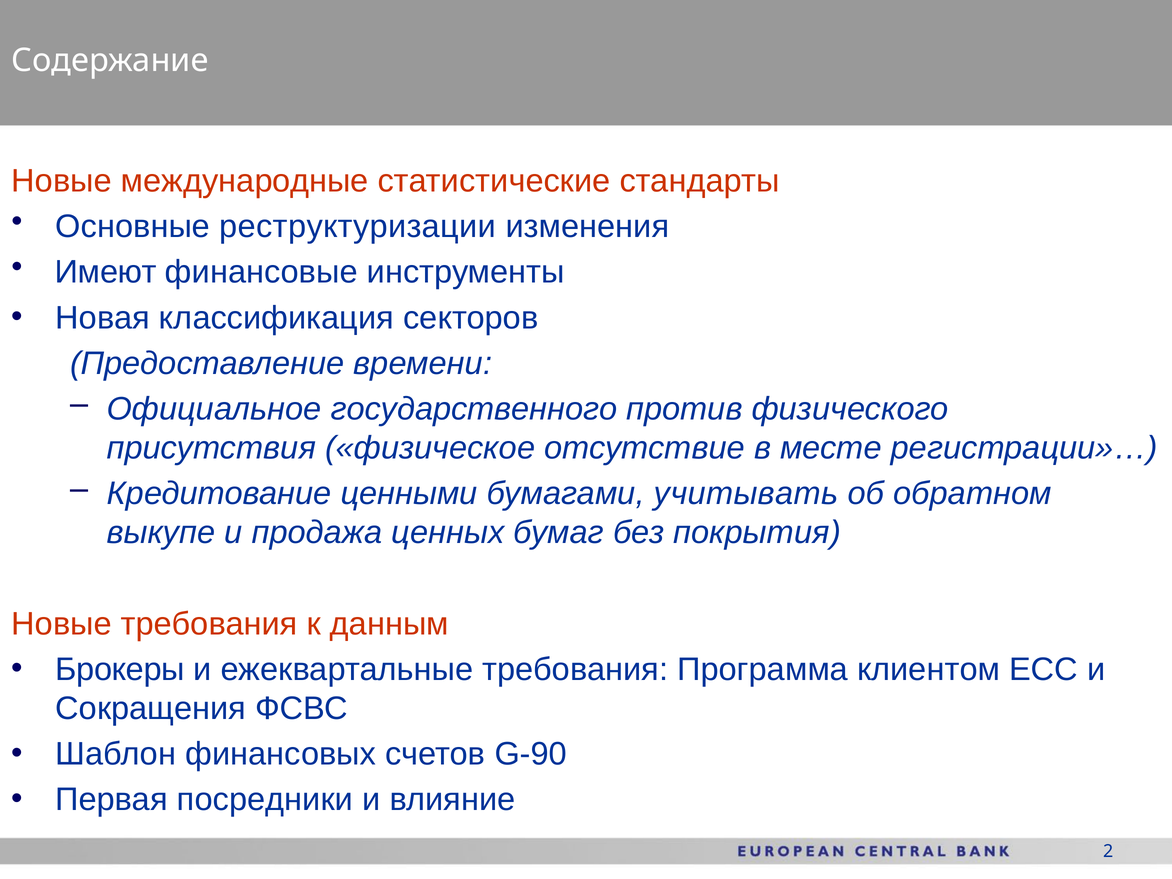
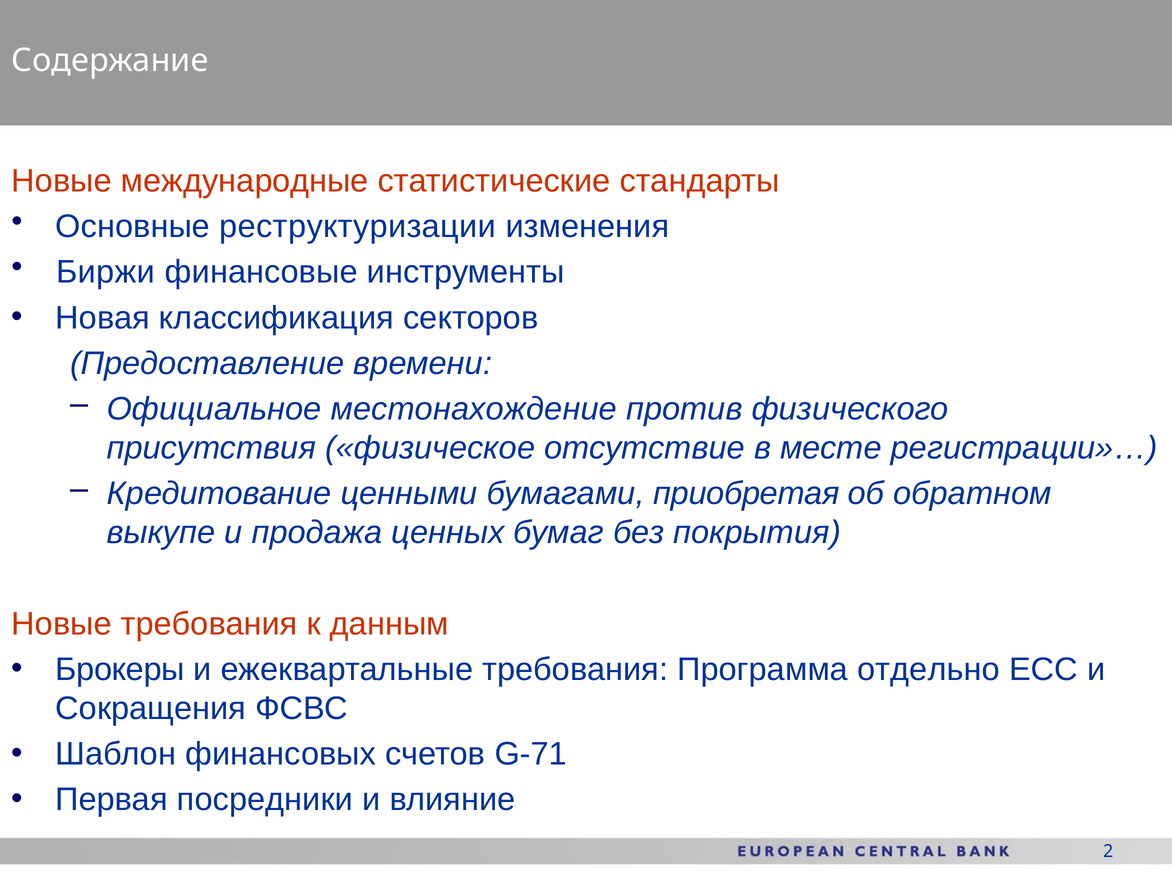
Имеют: Имеют -> Биржи
государственного: государственного -> местонахождение
учитывать: учитывать -> приобретая
клиентом: клиентом -> отдельно
G-90: G-90 -> G-71
